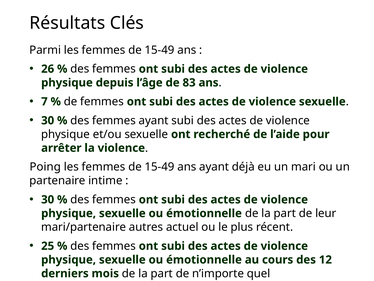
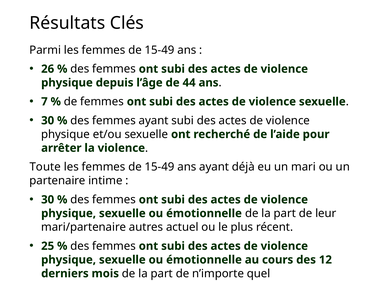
83: 83 -> 44
Poing: Poing -> Toute
